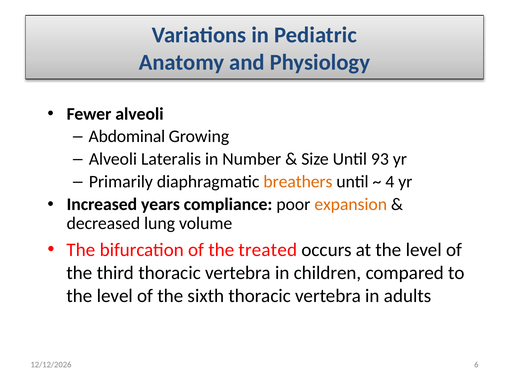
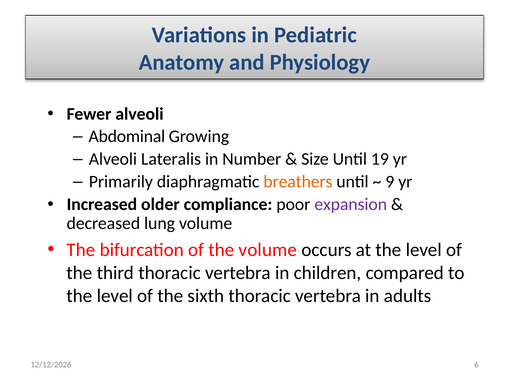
93: 93 -> 19
4: 4 -> 9
years: years -> older
expansion colour: orange -> purple
the treated: treated -> volume
